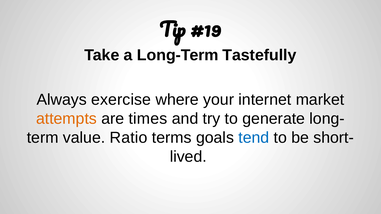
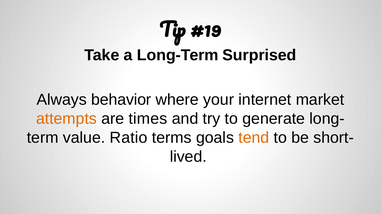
Tastefully: Tastefully -> Surprised
exercise: exercise -> behavior
tend colour: blue -> orange
